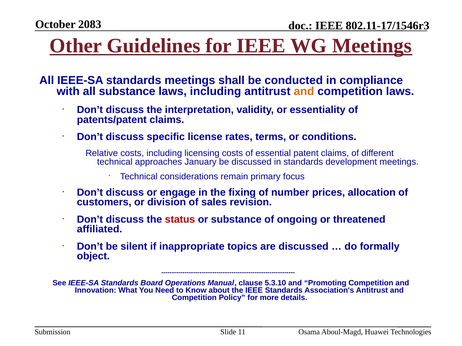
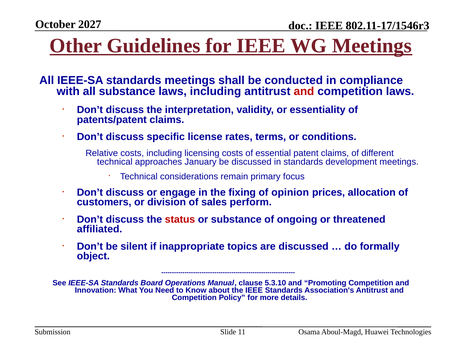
2083: 2083 -> 2027
and at (304, 92) colour: orange -> red
number: number -> opinion
revision: revision -> perform
